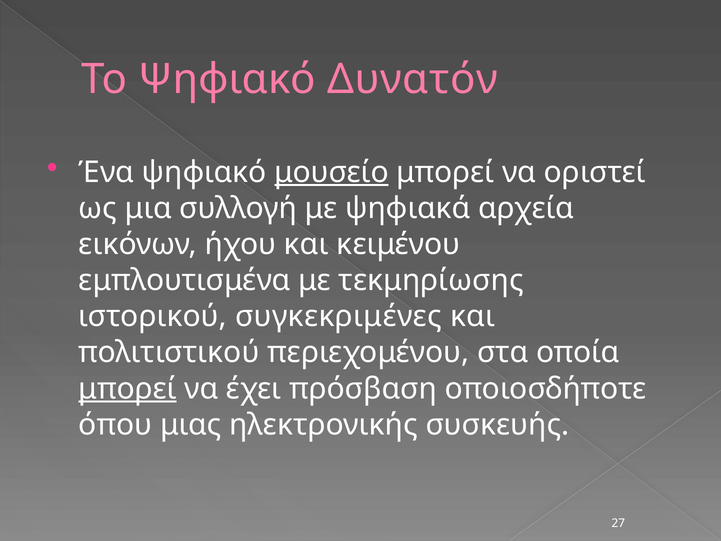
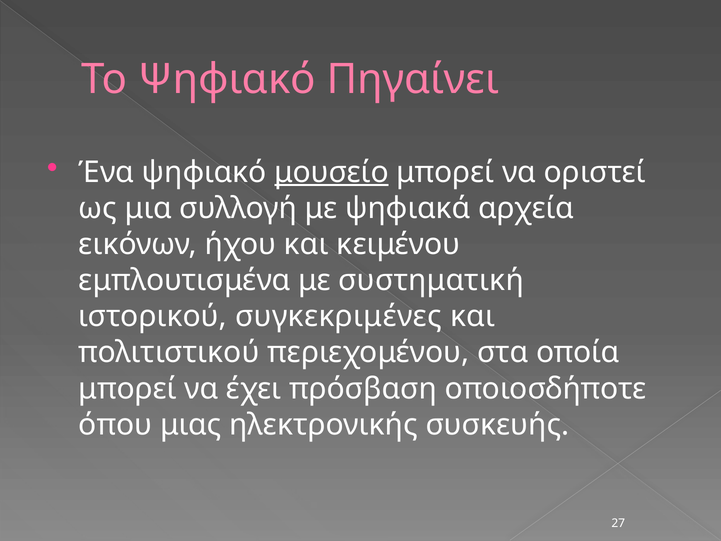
Δυνατόν: Δυνατόν -> Πηγαίνει
τεκμηρίωσης: τεκμηρίωσης -> συστηματική
μπορεί at (128, 388) underline: present -> none
